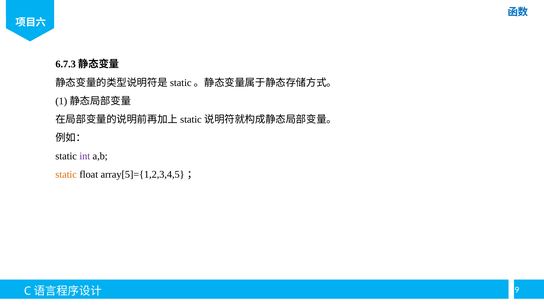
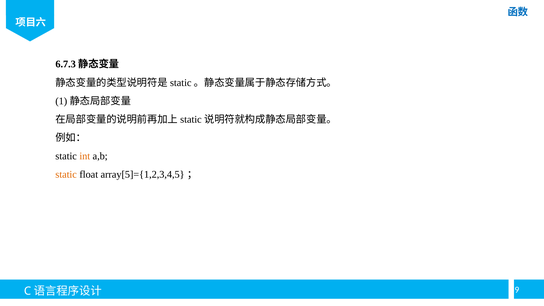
int colour: purple -> orange
